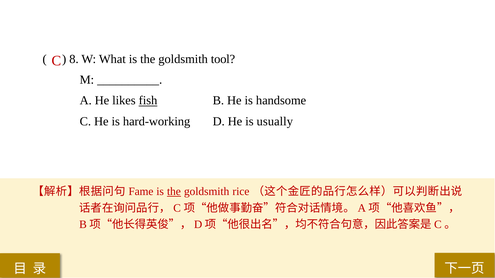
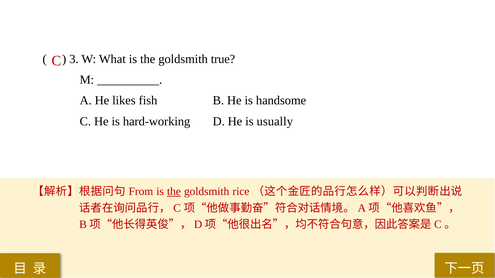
8: 8 -> 3
tool: tool -> true
fish underline: present -> none
Fame: Fame -> From
